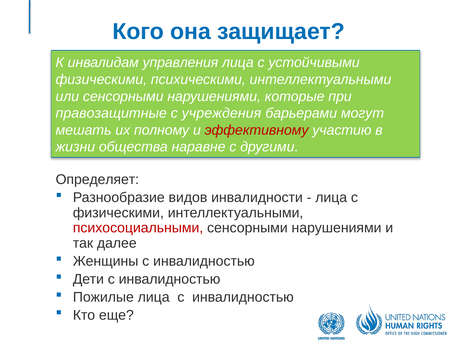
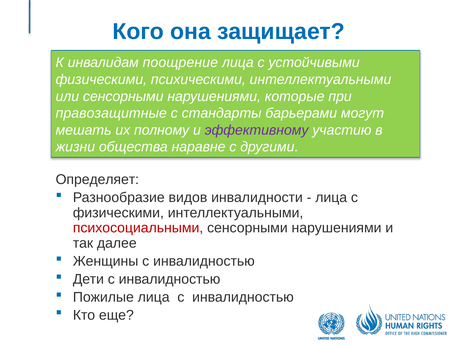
управления: управления -> поощрение
учреждения: учреждения -> стандарты
эффективному colour: red -> purple
